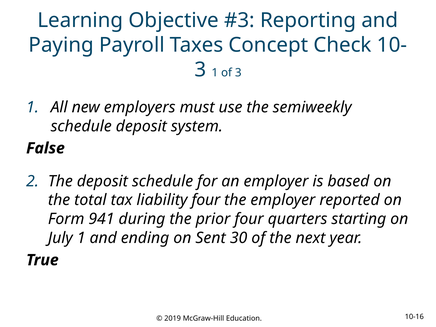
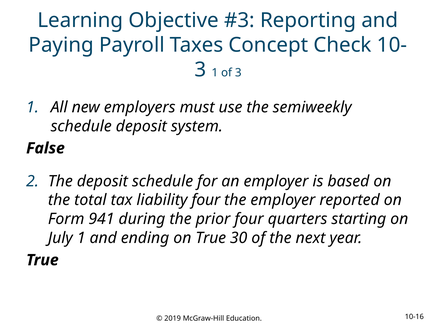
on Sent: Sent -> True
